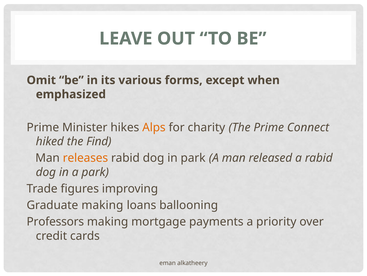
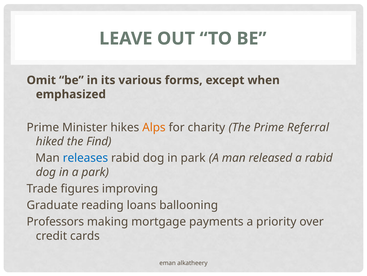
Connect: Connect -> Referral
releases colour: orange -> blue
Graduate making: making -> reading
